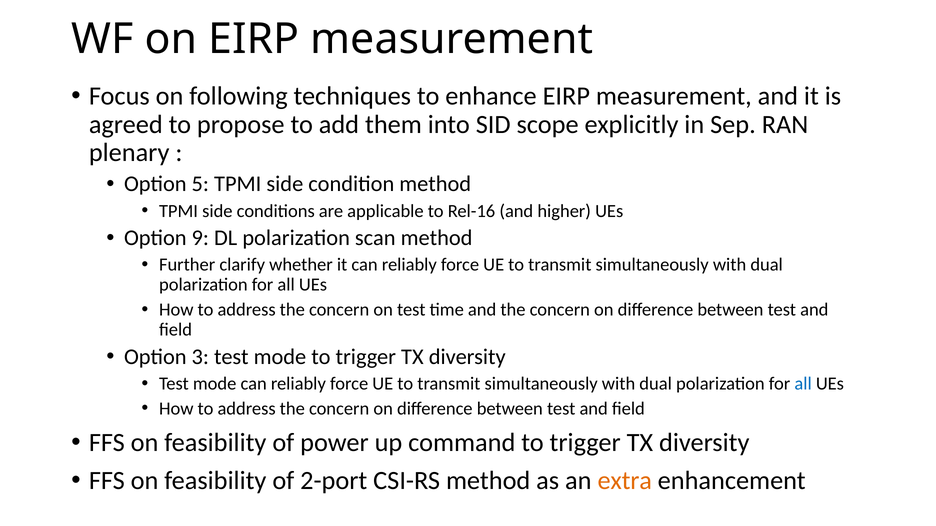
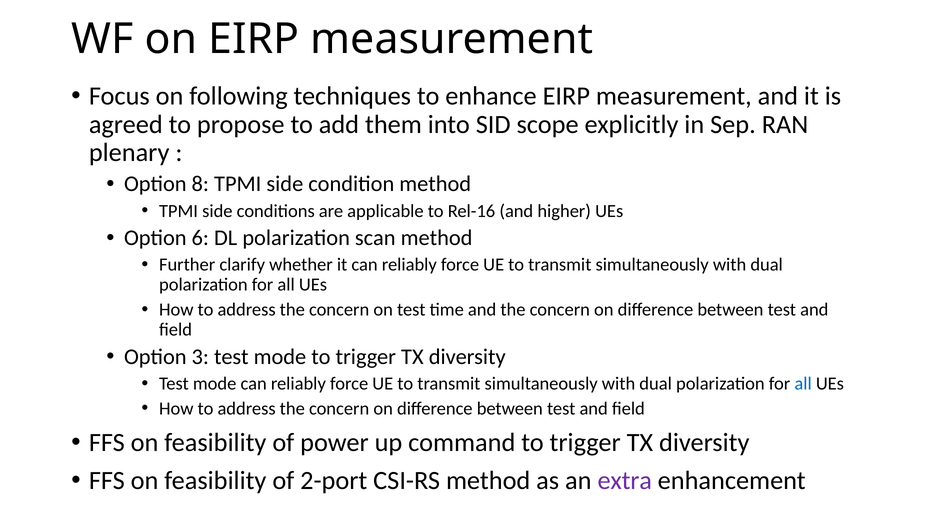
5: 5 -> 8
9: 9 -> 6
extra colour: orange -> purple
